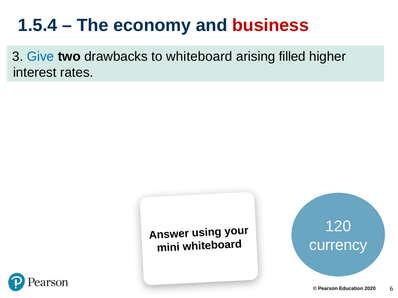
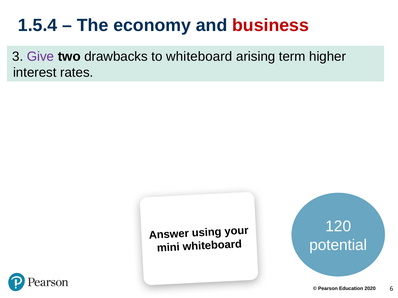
Give colour: blue -> purple
filled: filled -> term
currency: currency -> potential
